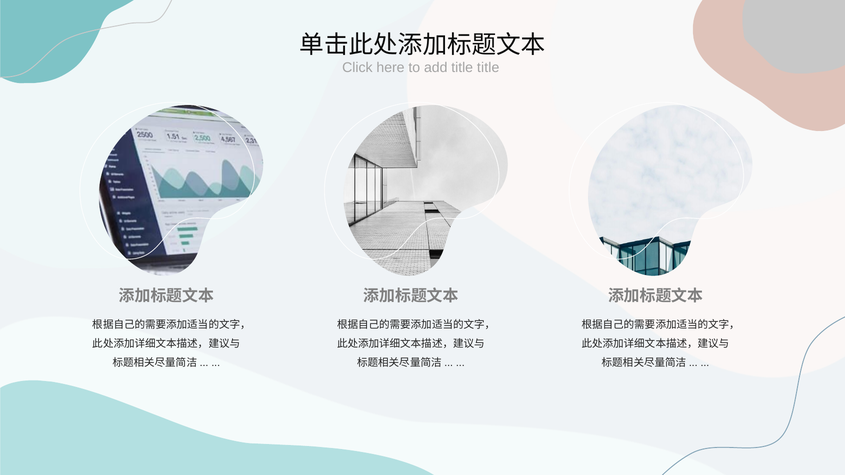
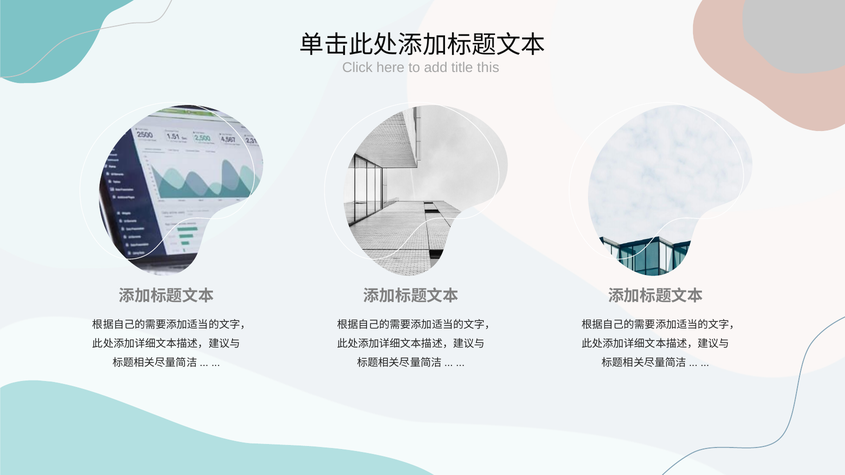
title at (488, 68): title -> this
